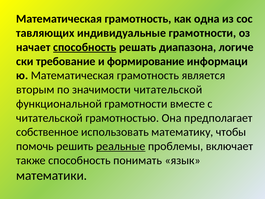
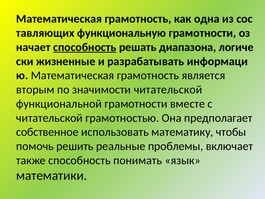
индивидуальные: индивидуальные -> функциональную
требование: требование -> жизненные
формирование: формирование -> разрабатывать
реальные underline: present -> none
